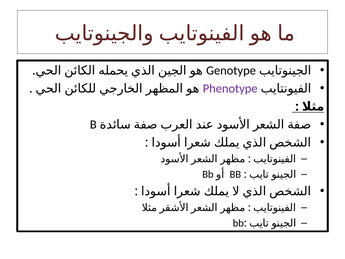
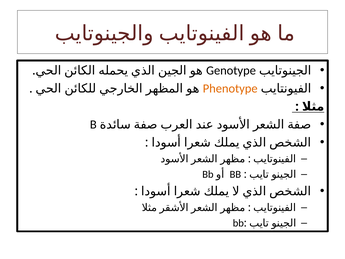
Phenotype colour: purple -> orange
